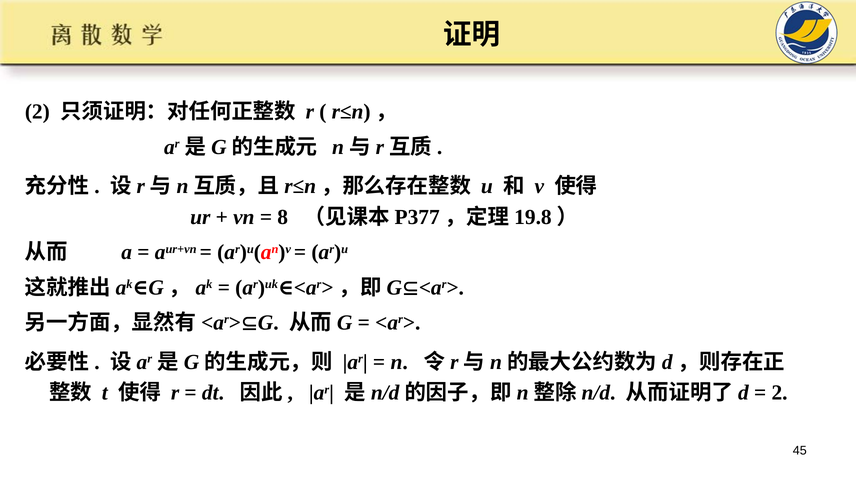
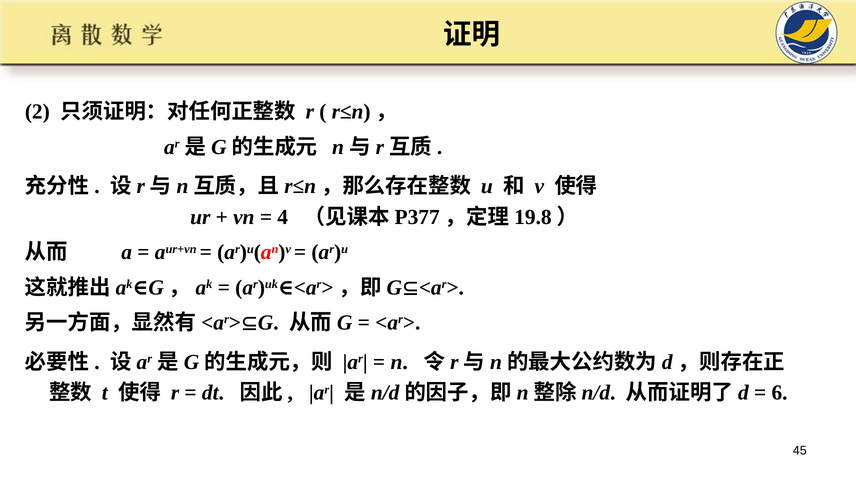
8: 8 -> 4
2 at (780, 392): 2 -> 6
